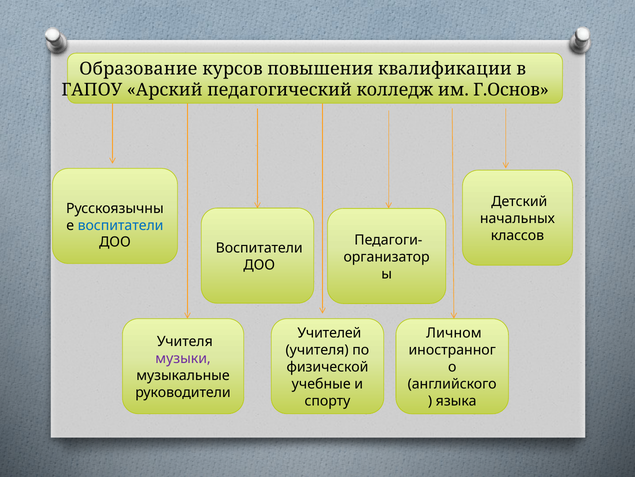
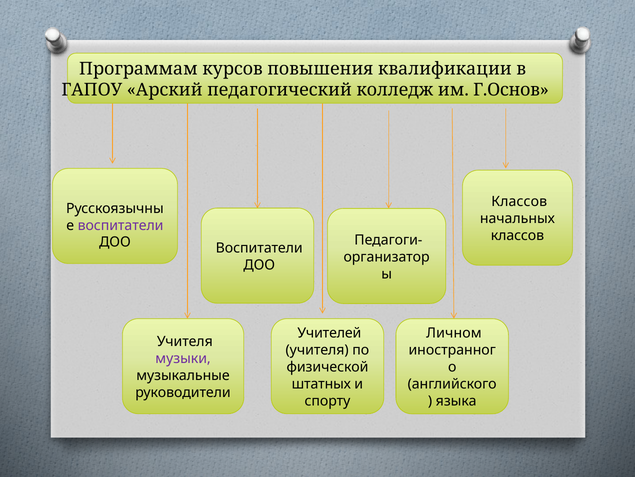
Образование: Образование -> Программам
Детский at (519, 201): Детский -> Классов
воспитатели at (121, 225) colour: blue -> purple
учебные: учебные -> штатных
